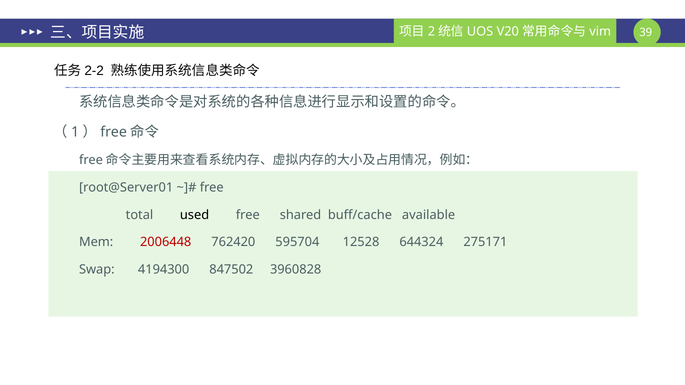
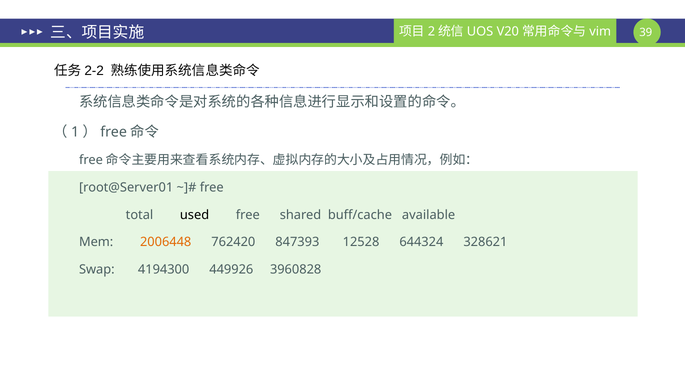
2006448 colour: red -> orange
595704: 595704 -> 847393
275171: 275171 -> 328621
847502: 847502 -> 449926
